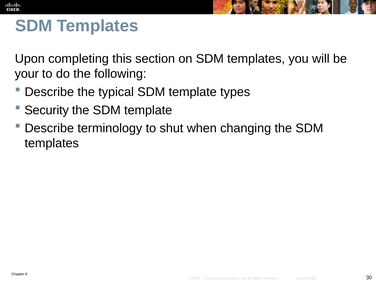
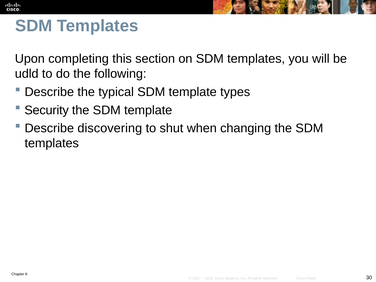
your: your -> udld
terminology: terminology -> discovering
